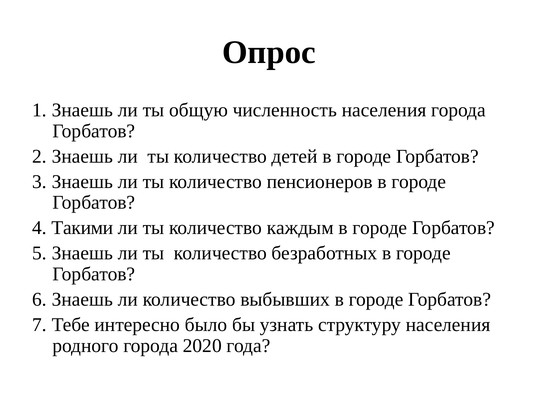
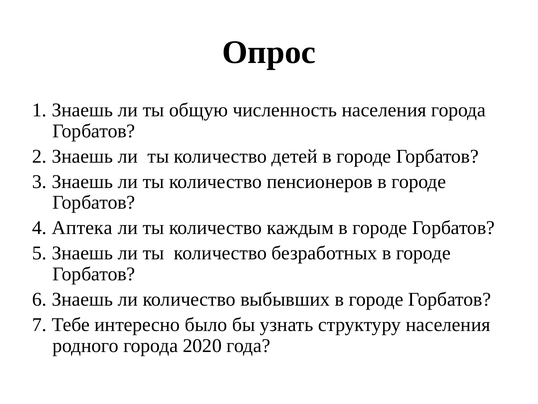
Такими: Такими -> Аптека
